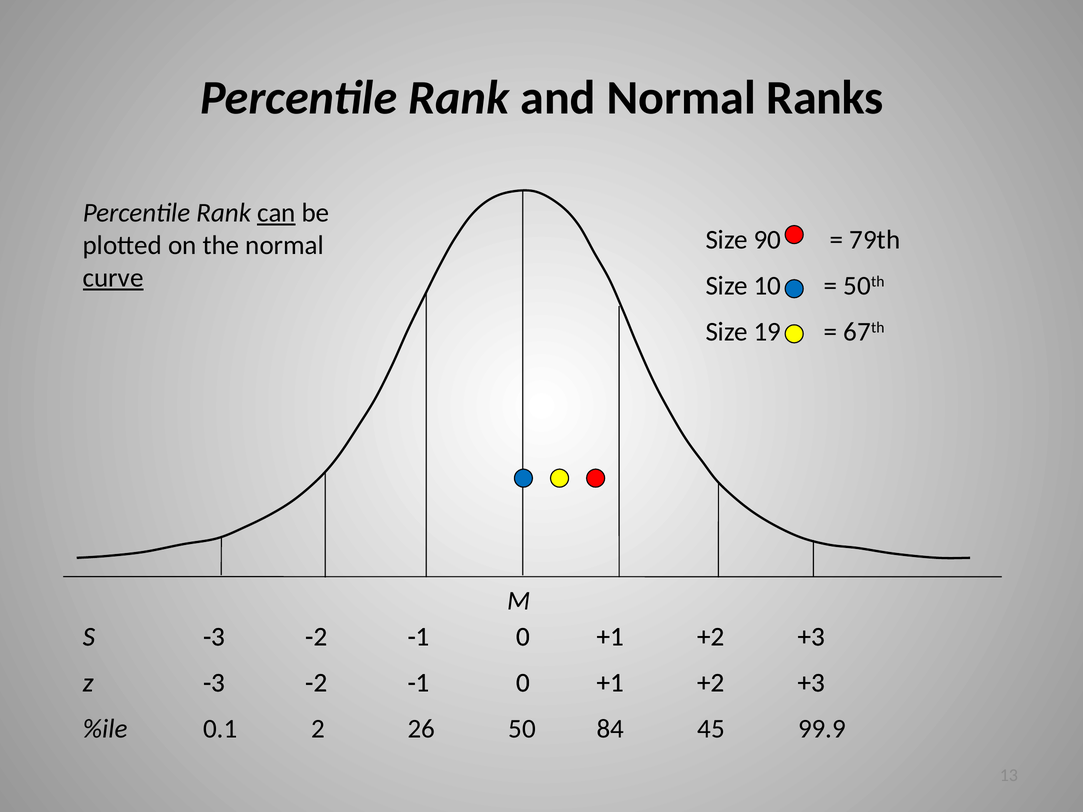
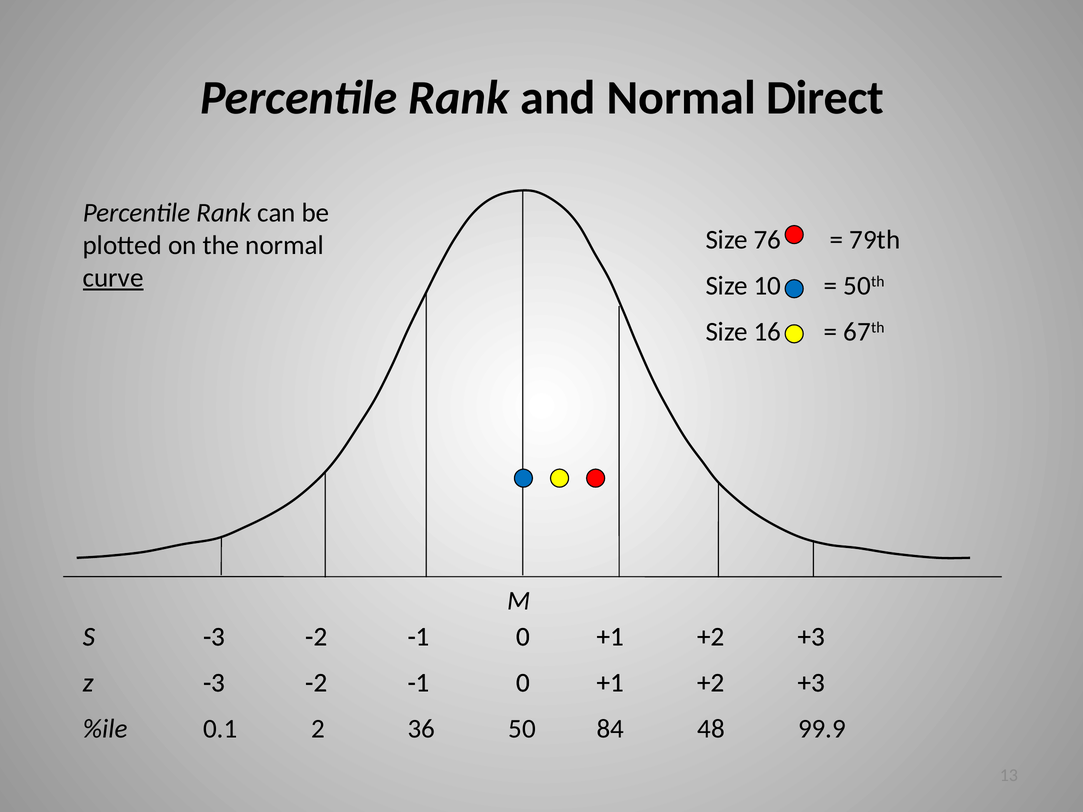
Ranks: Ranks -> Direct
can underline: present -> none
90: 90 -> 76
19: 19 -> 16
26: 26 -> 36
45: 45 -> 48
